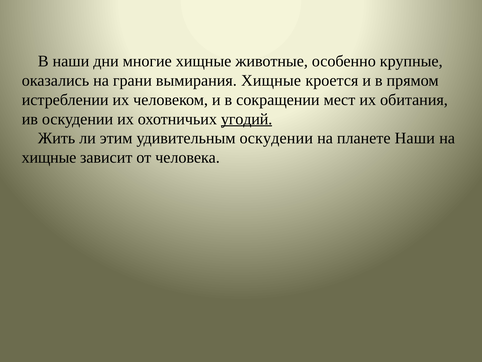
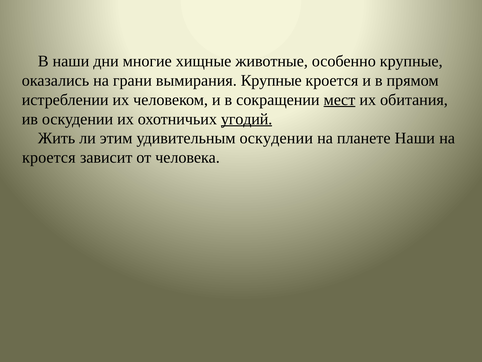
вымирания Хищные: Хищные -> Крупные
мест underline: none -> present
хищные at (49, 157): хищные -> кроется
